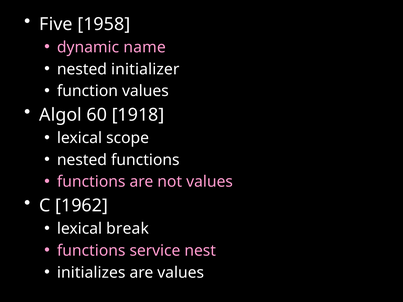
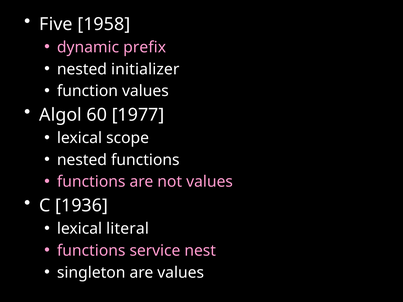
name: name -> prefix
1918: 1918 -> 1977
1962: 1962 -> 1936
break: break -> literal
initializes: initializes -> singleton
